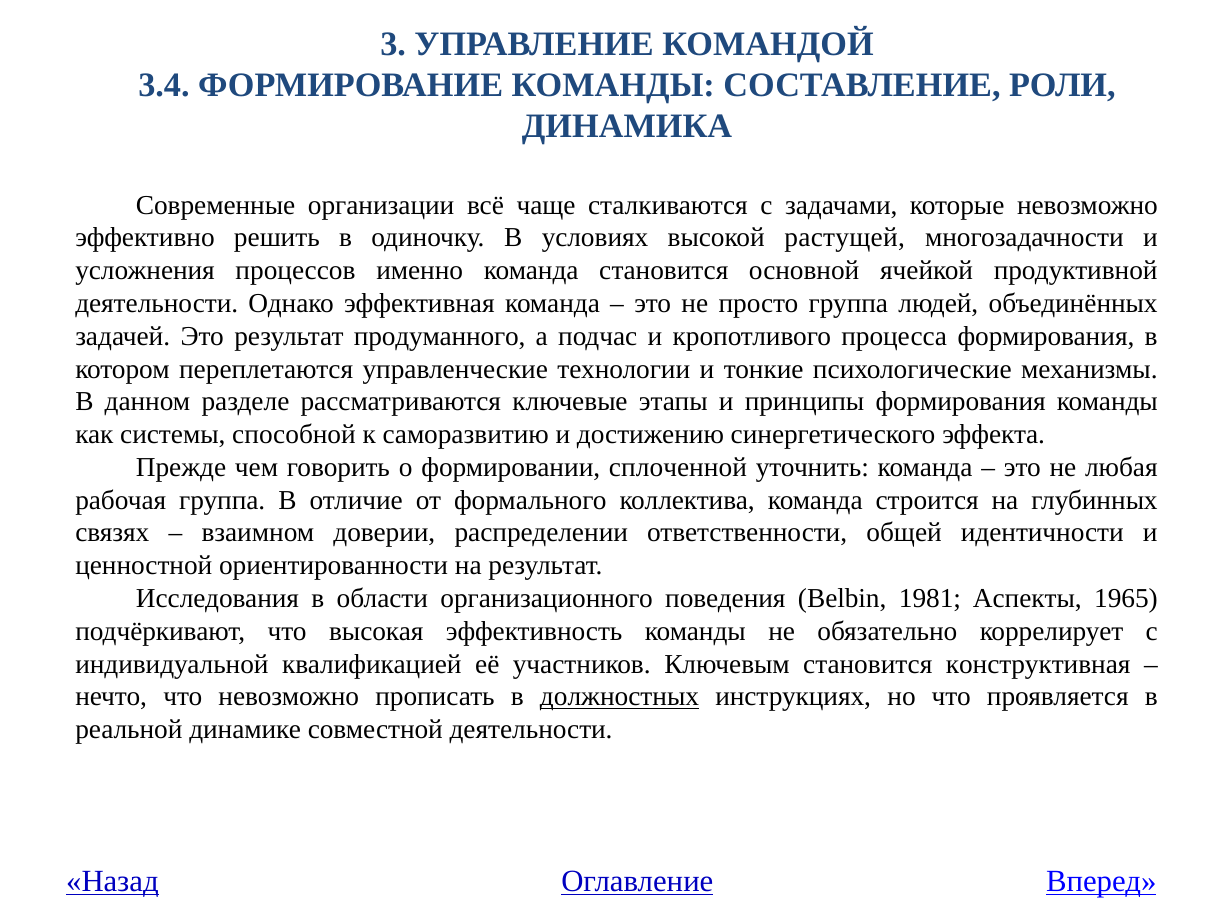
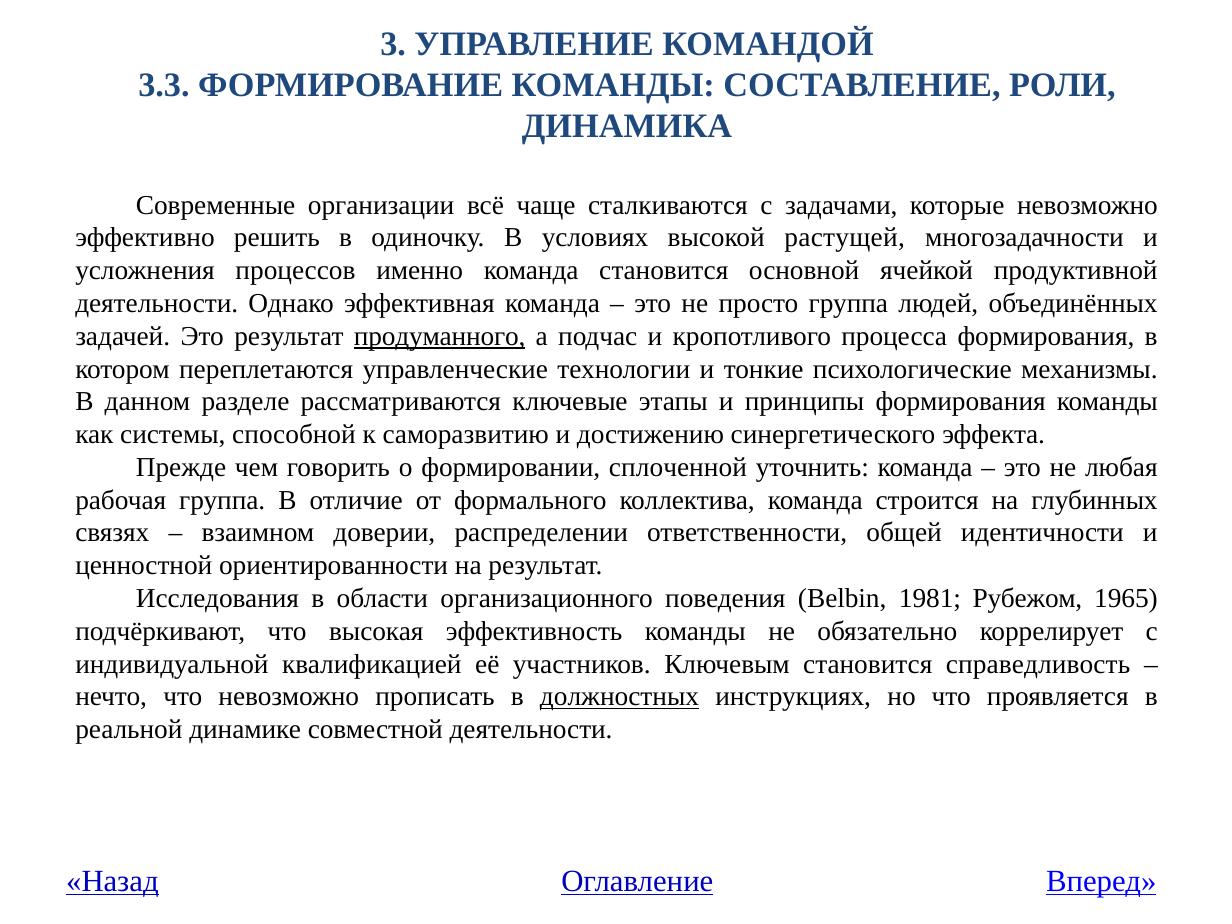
3.4: 3.4 -> 3.3
продуманного underline: none -> present
Аспекты: Аспекты -> Рубежом
конструктивная: конструктивная -> справедливость
